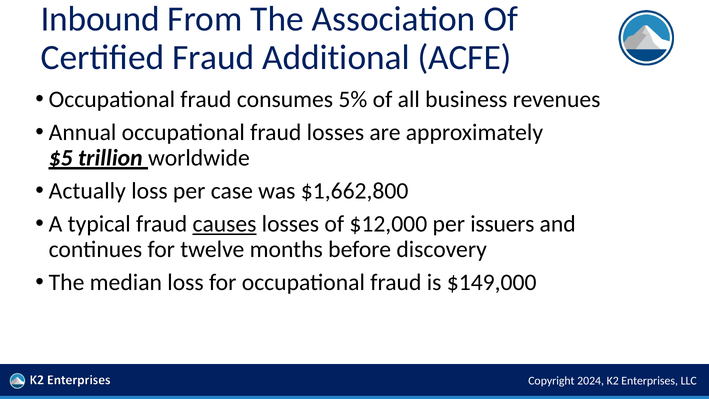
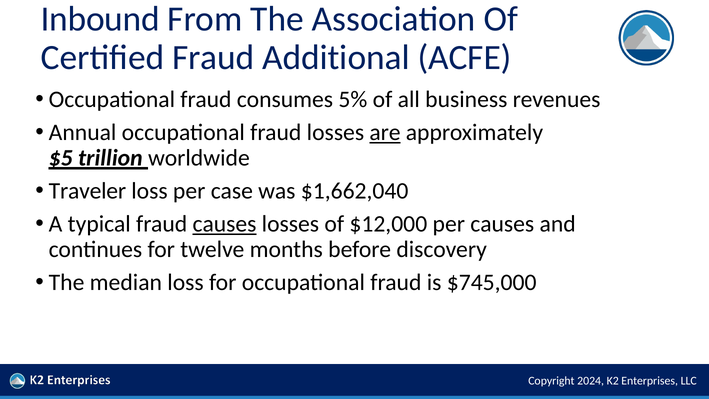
are underline: none -> present
Actually: Actually -> Traveler
$1,662,800: $1,662,800 -> $1,662,040
per issuers: issuers -> causes
$149,000: $149,000 -> $745,000
